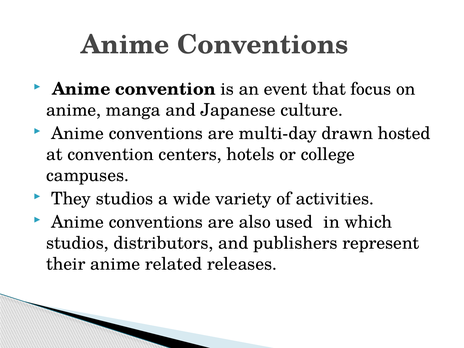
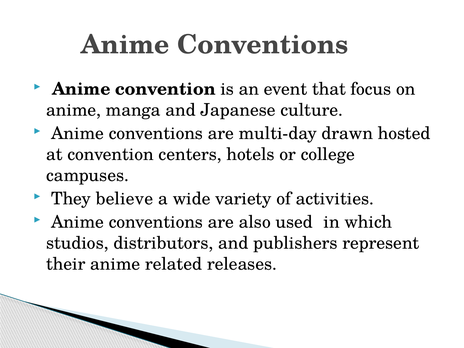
They studios: studios -> believe
